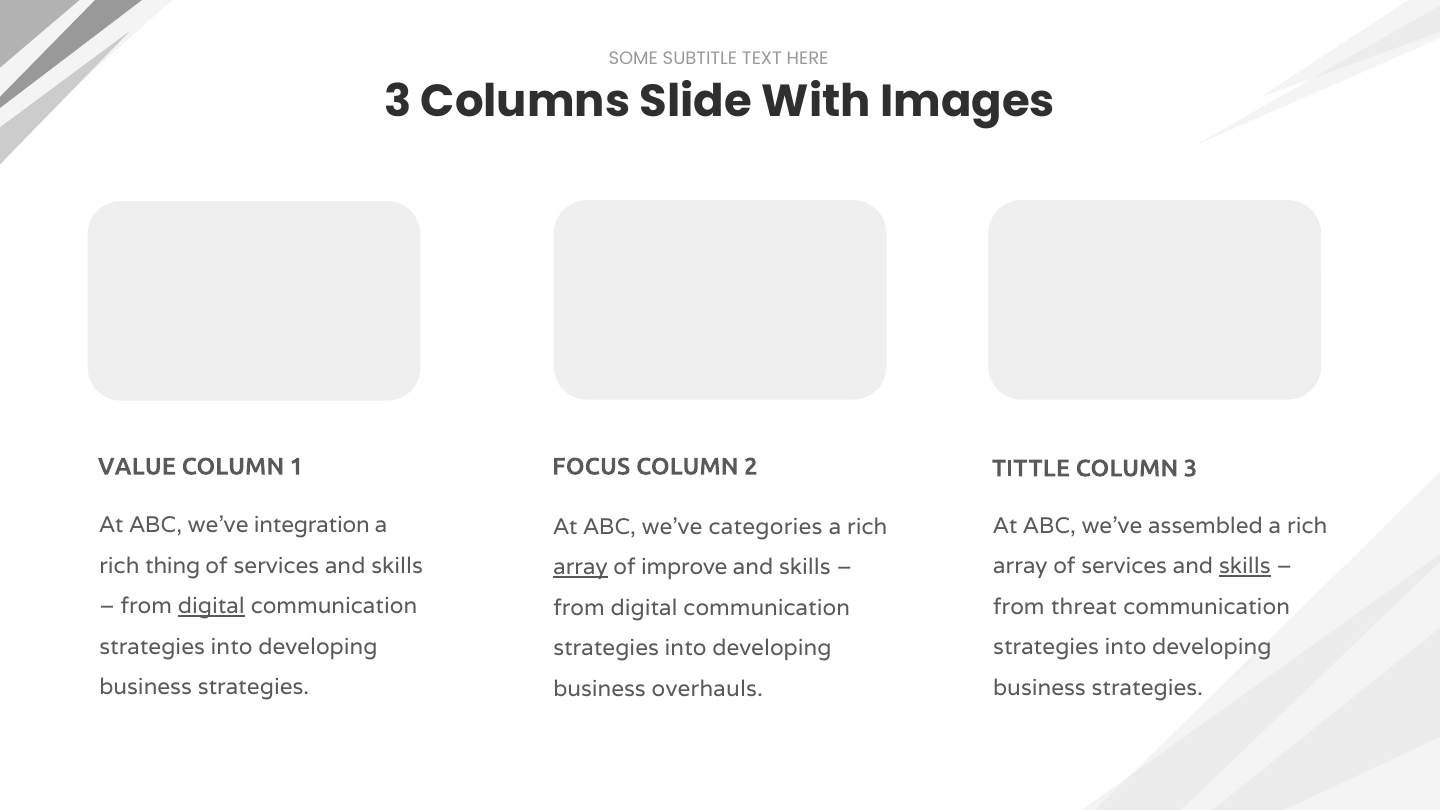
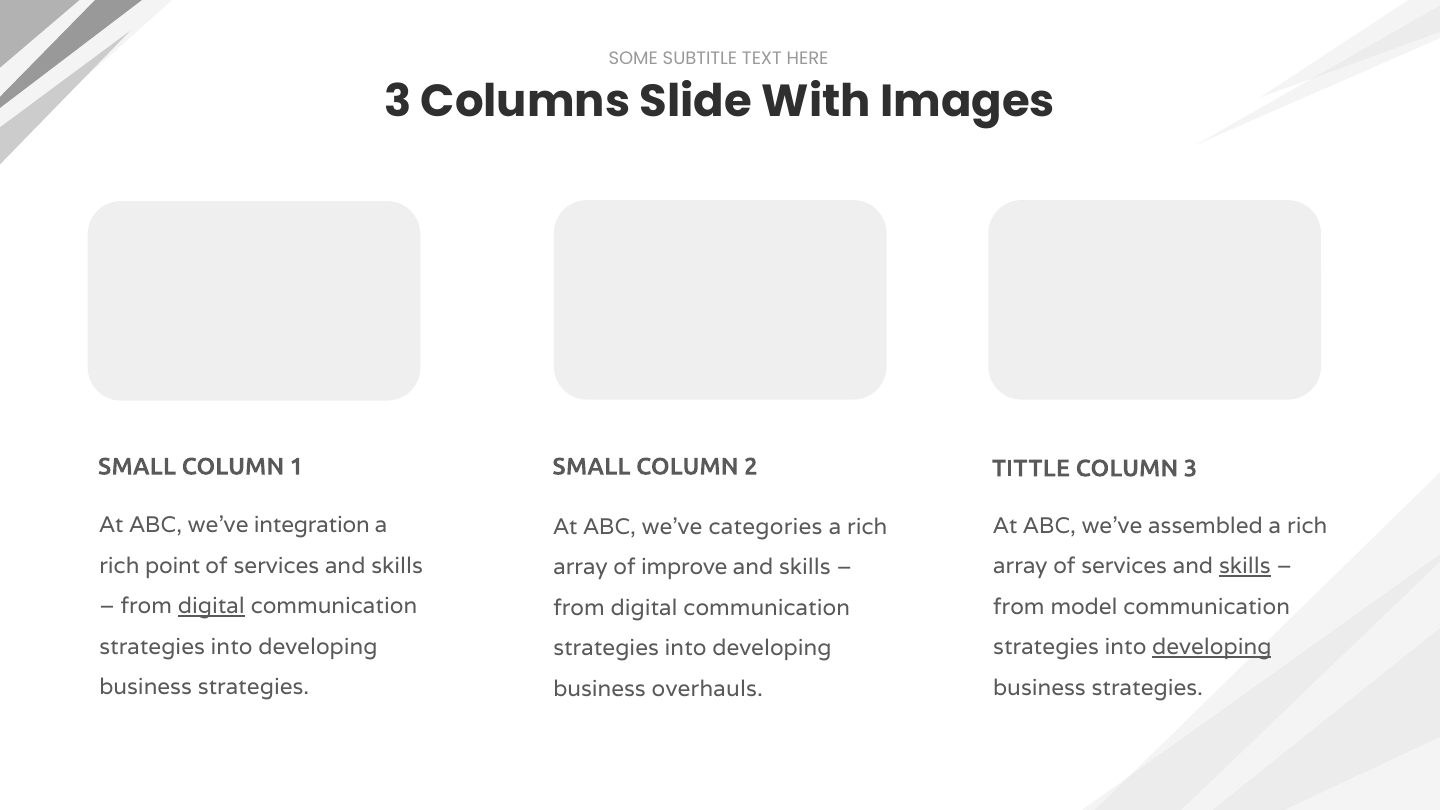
VALUE at (137, 467): VALUE -> SMALL
FOCUS at (591, 467): FOCUS -> SMALL
thing: thing -> point
array at (580, 567) underline: present -> none
threat: threat -> model
developing at (1212, 647) underline: none -> present
